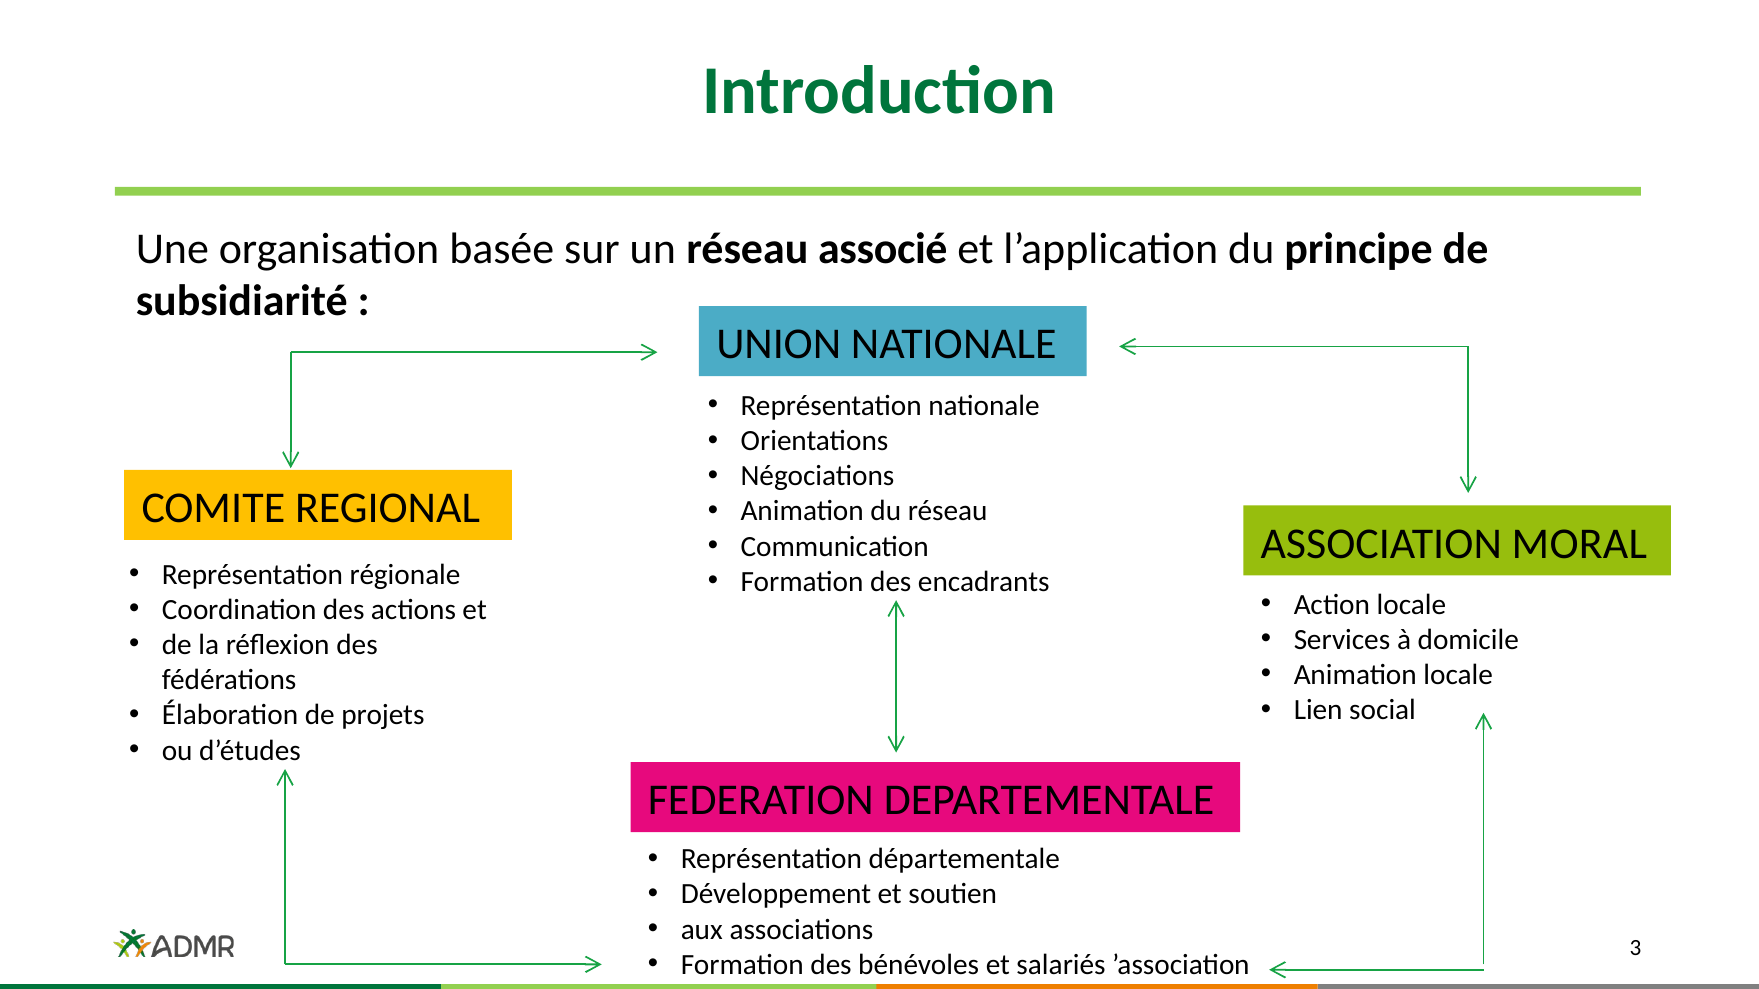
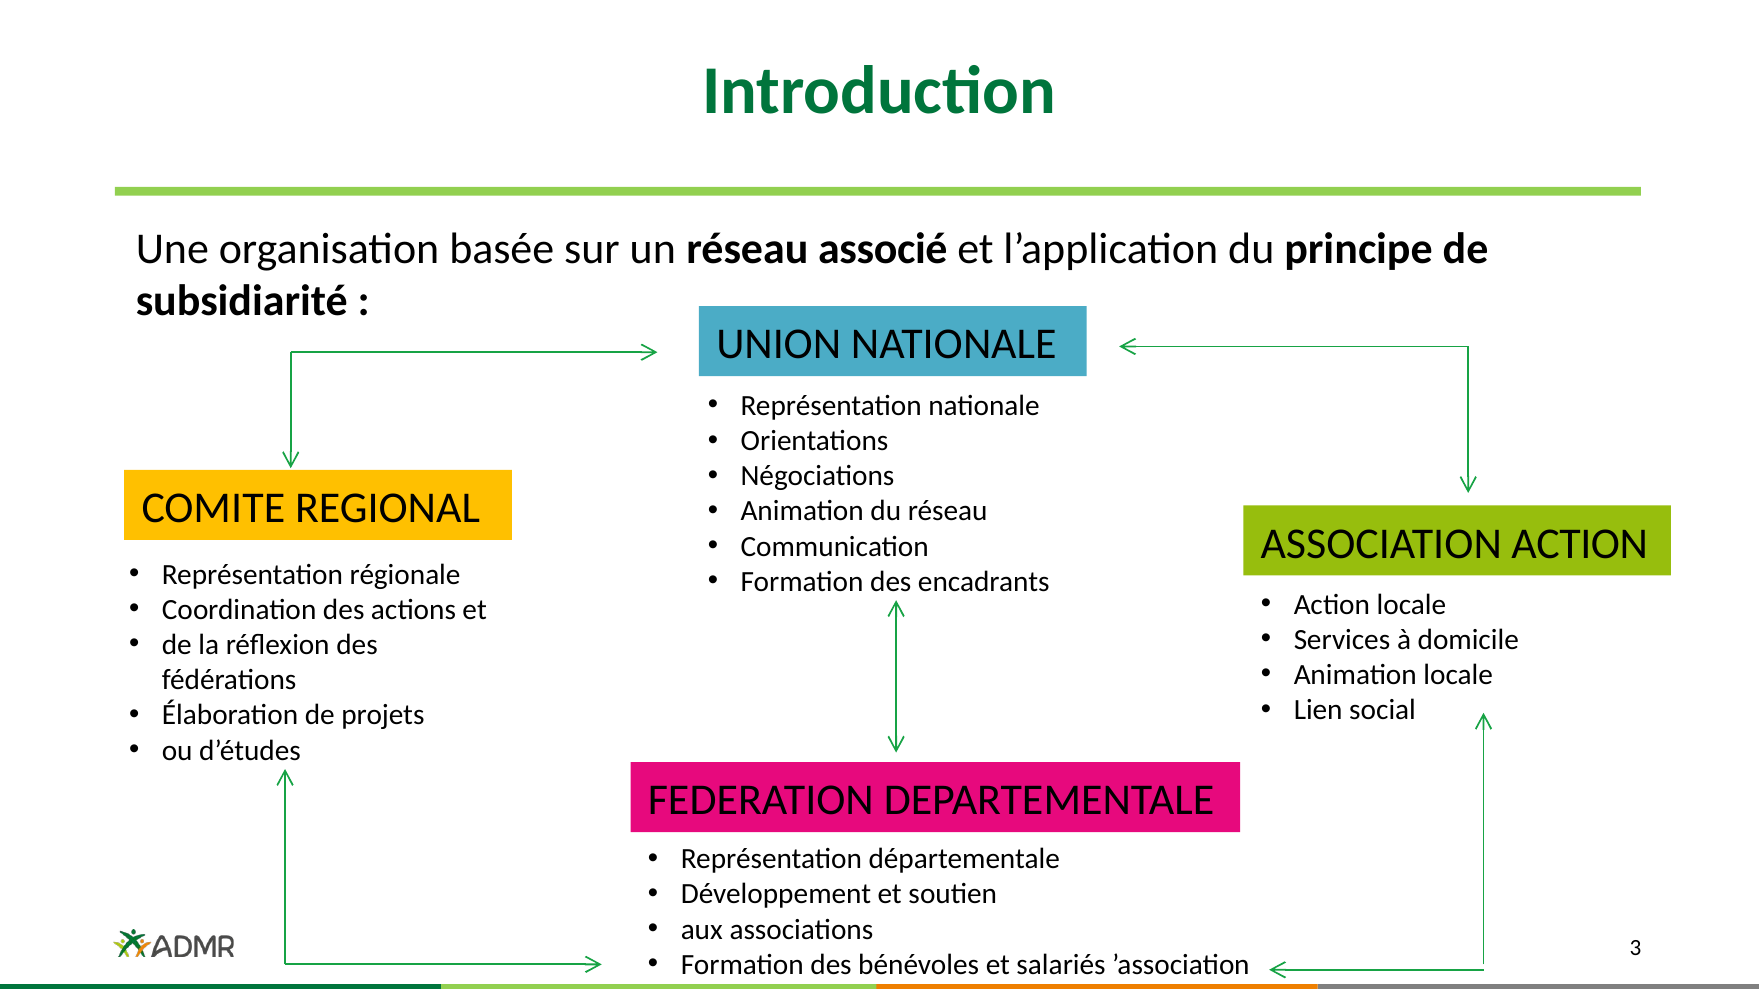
ASSOCIATION MORAL: MORAL -> ACTION
